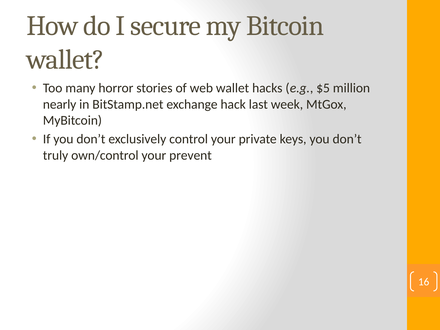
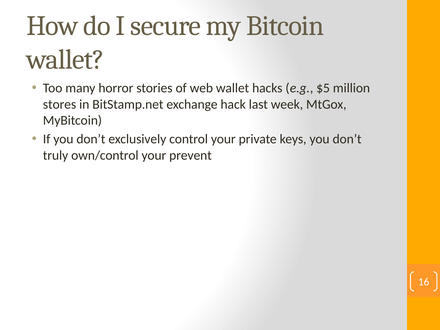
nearly: nearly -> stores
